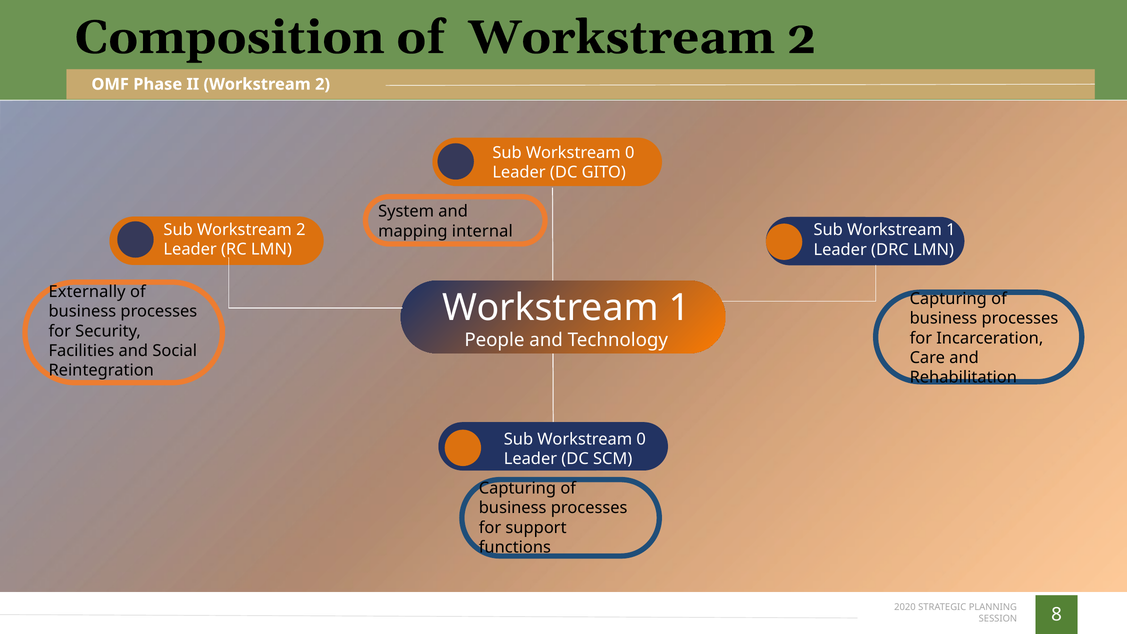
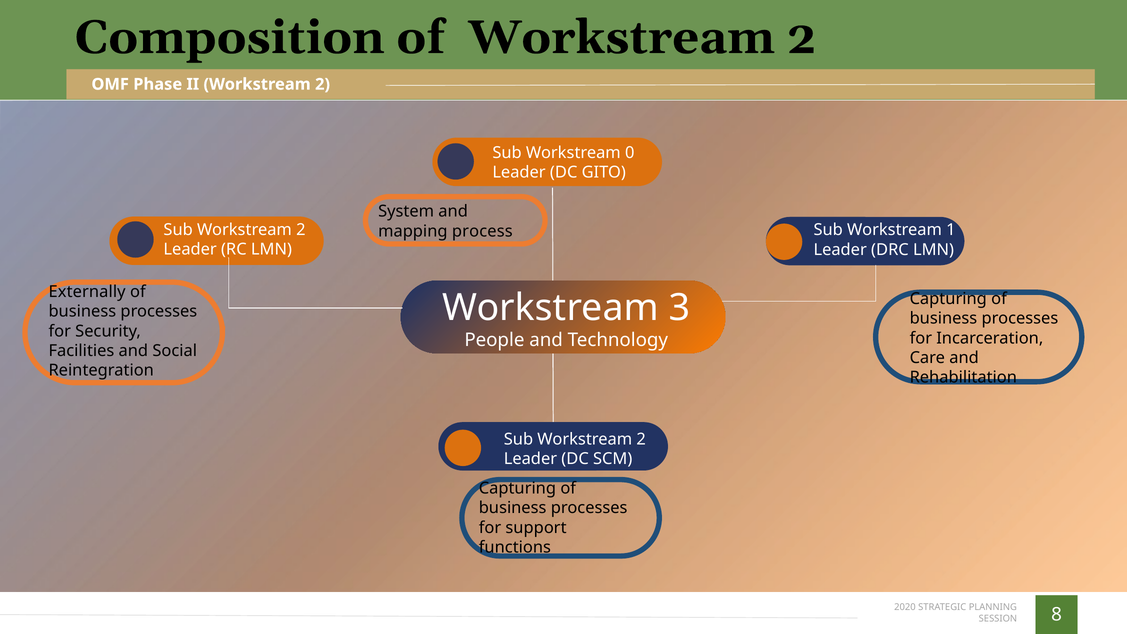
internal: internal -> process
1 at (679, 308): 1 -> 3
0 at (641, 439): 0 -> 2
